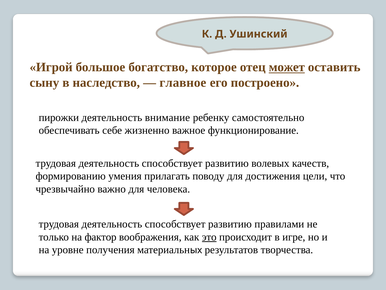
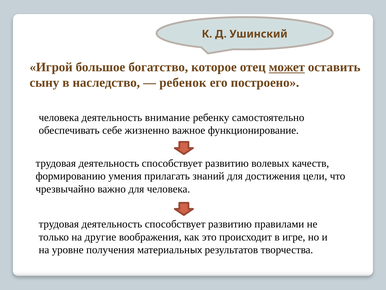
главное: главное -> ребенок
пирожки at (59, 117): пирожки -> человека
поводу: поводу -> знаний
фактор: фактор -> другие
это underline: present -> none
